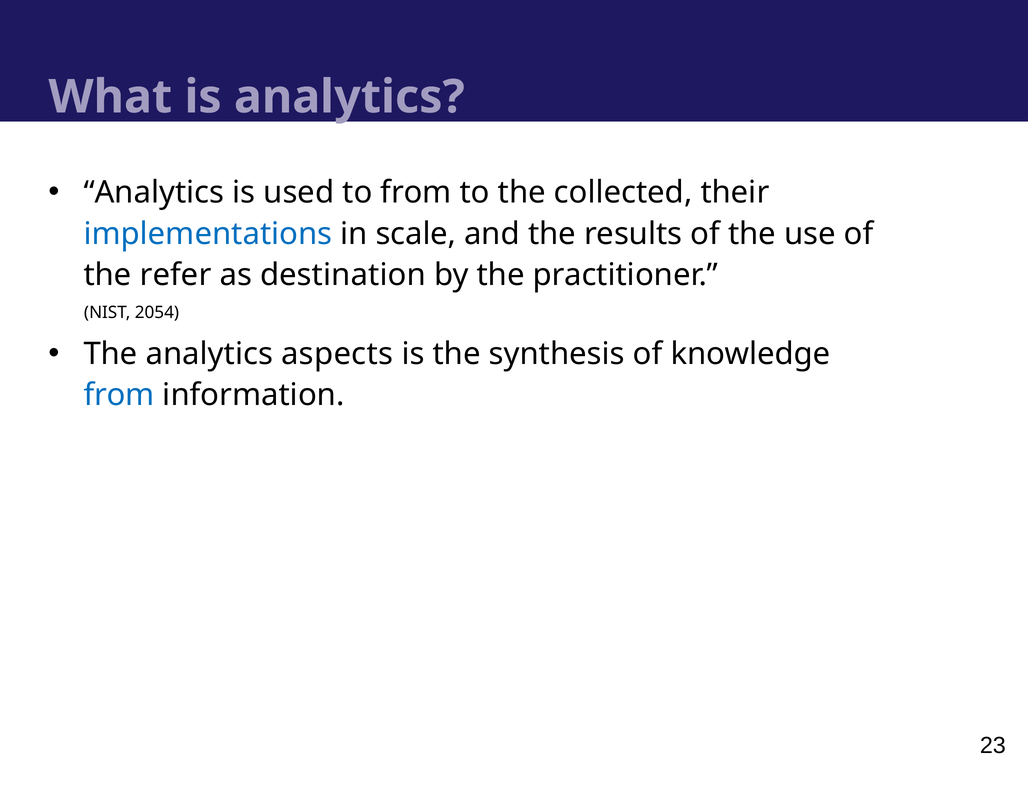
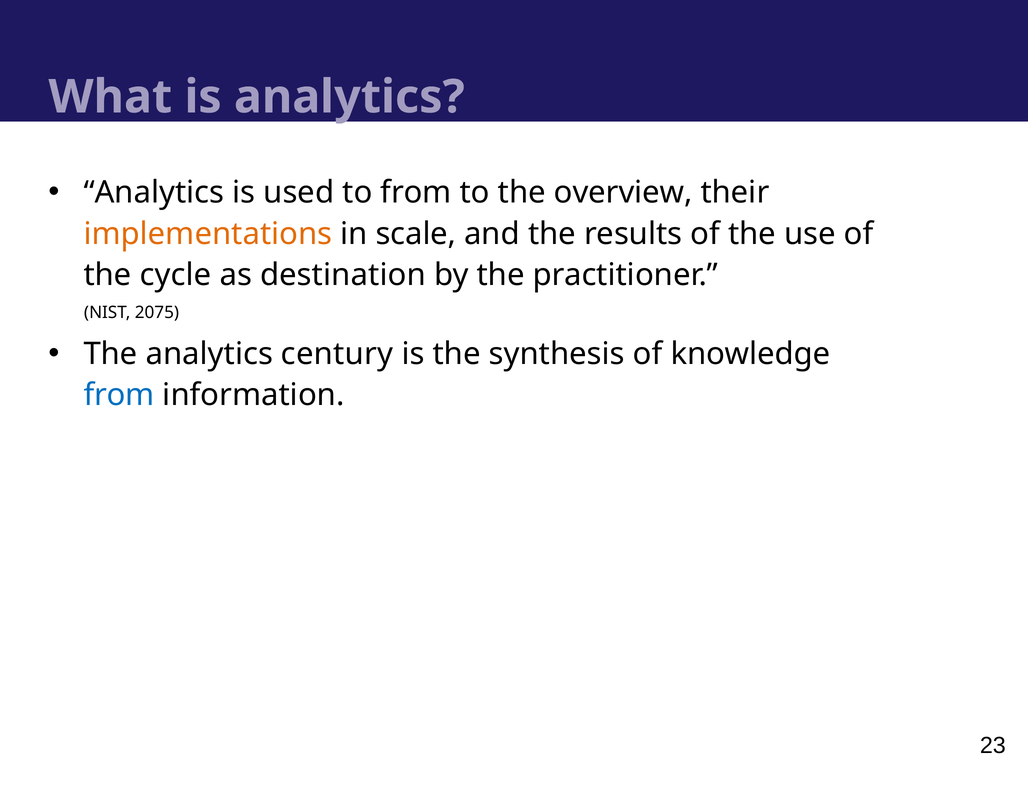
collected: collected -> overview
implementations colour: blue -> orange
refer: refer -> cycle
2054: 2054 -> 2075
aspects: aspects -> century
